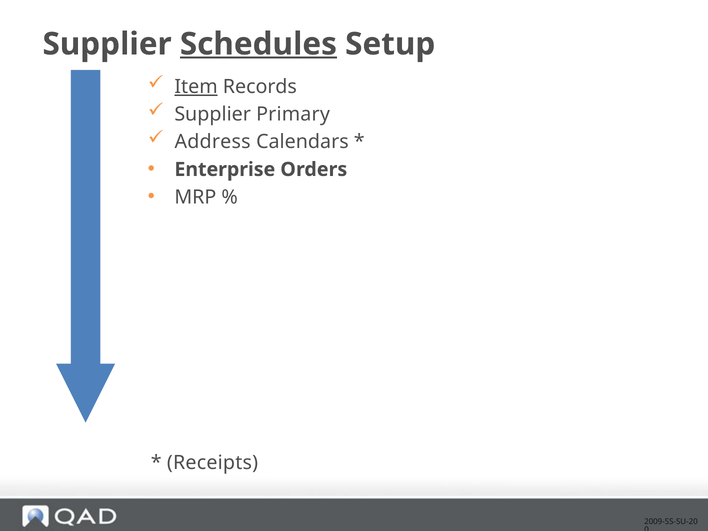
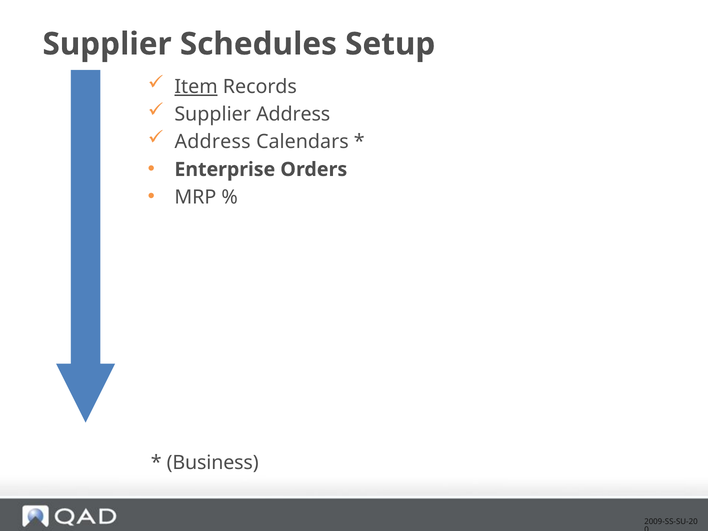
Schedules underline: present -> none
Supplier Primary: Primary -> Address
Receipts: Receipts -> Business
